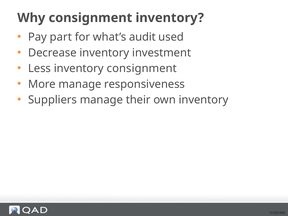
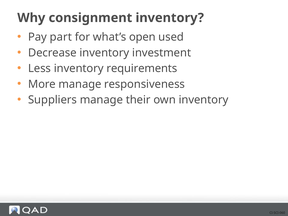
audit: audit -> open
inventory consignment: consignment -> requirements
